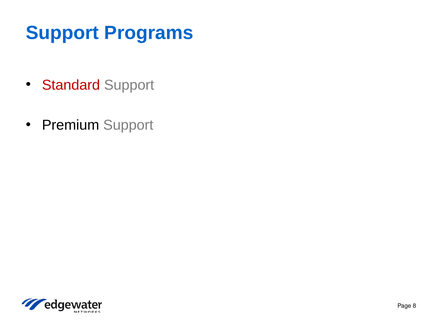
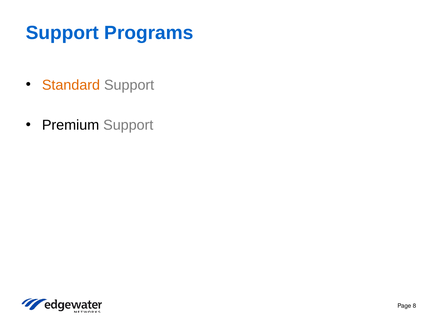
Standard colour: red -> orange
